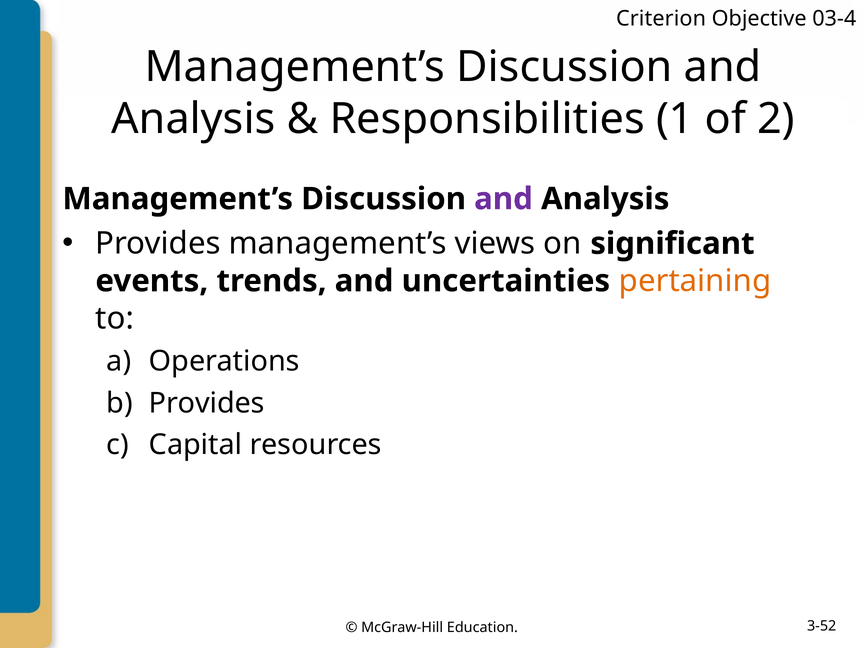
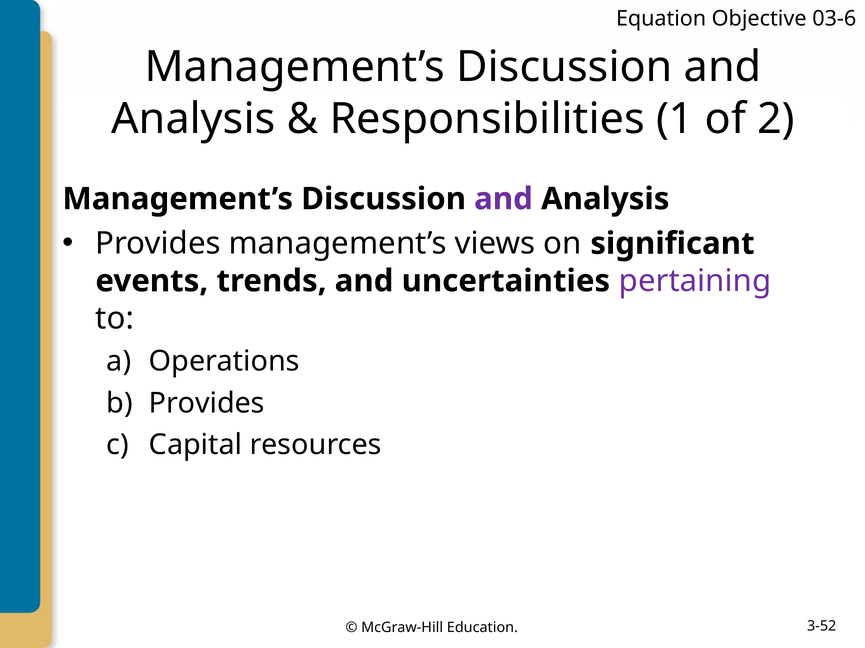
Criterion: Criterion -> Equation
03-4: 03-4 -> 03-6
pertaining colour: orange -> purple
